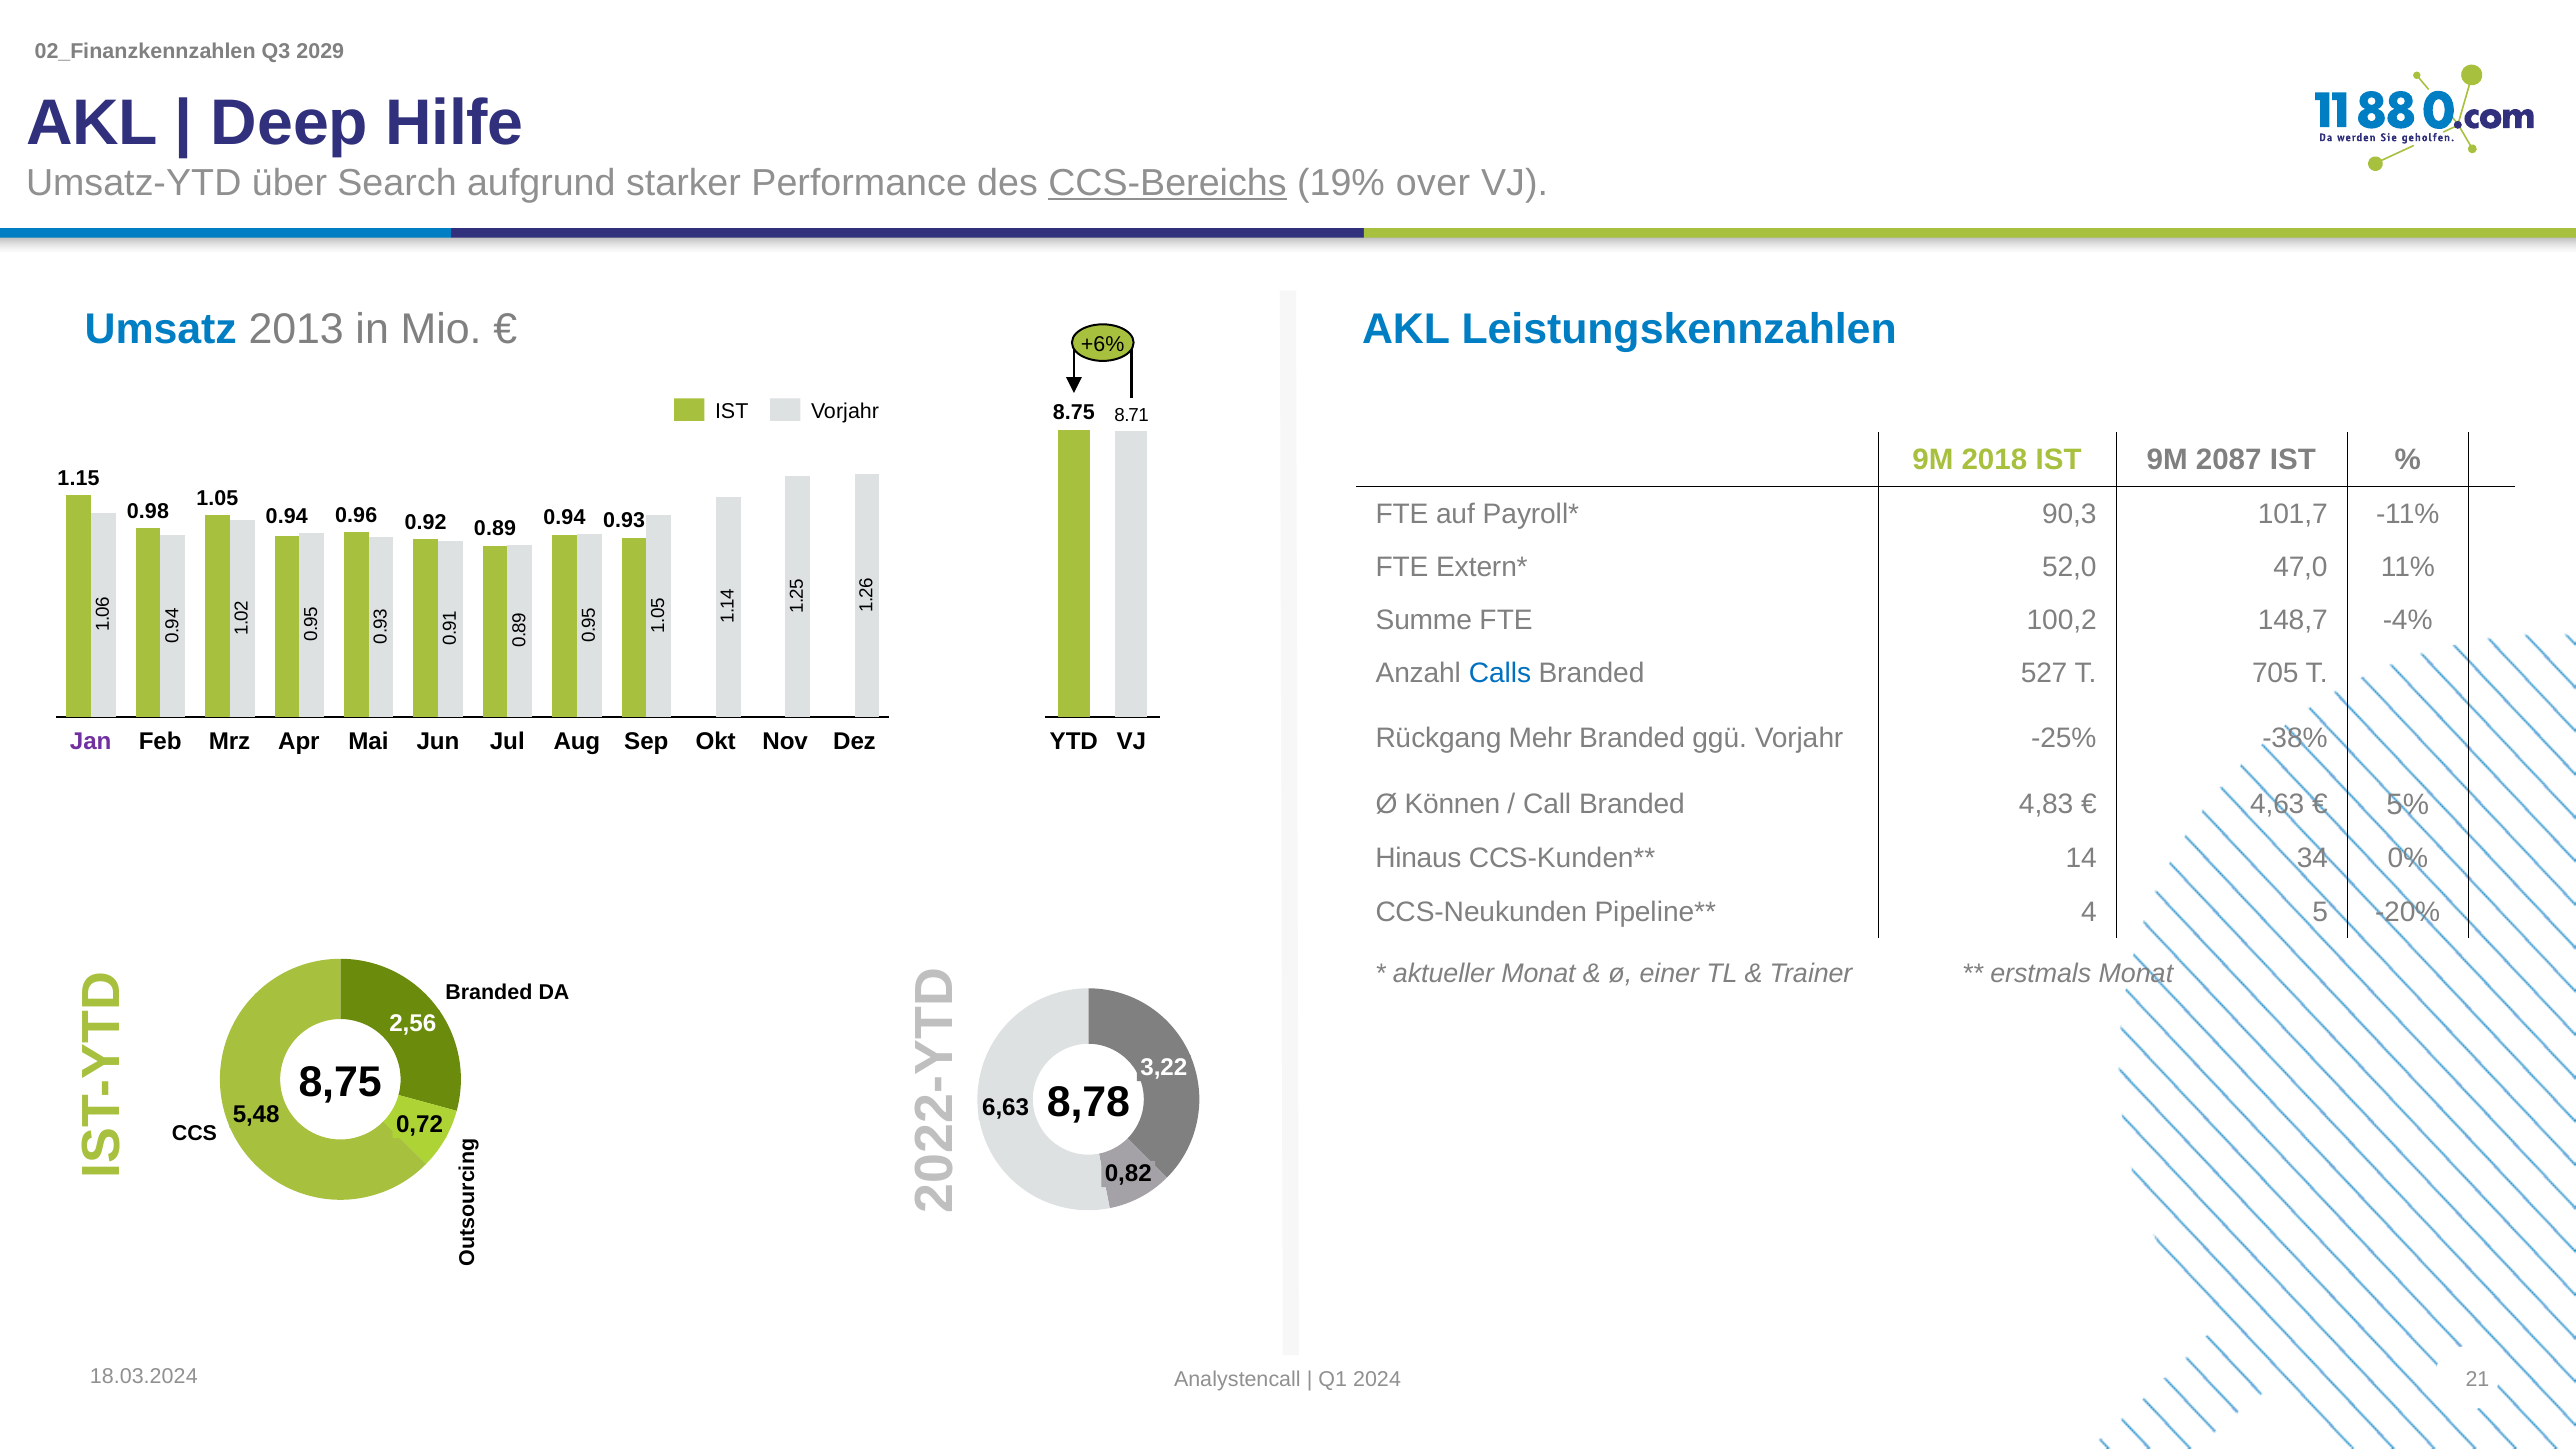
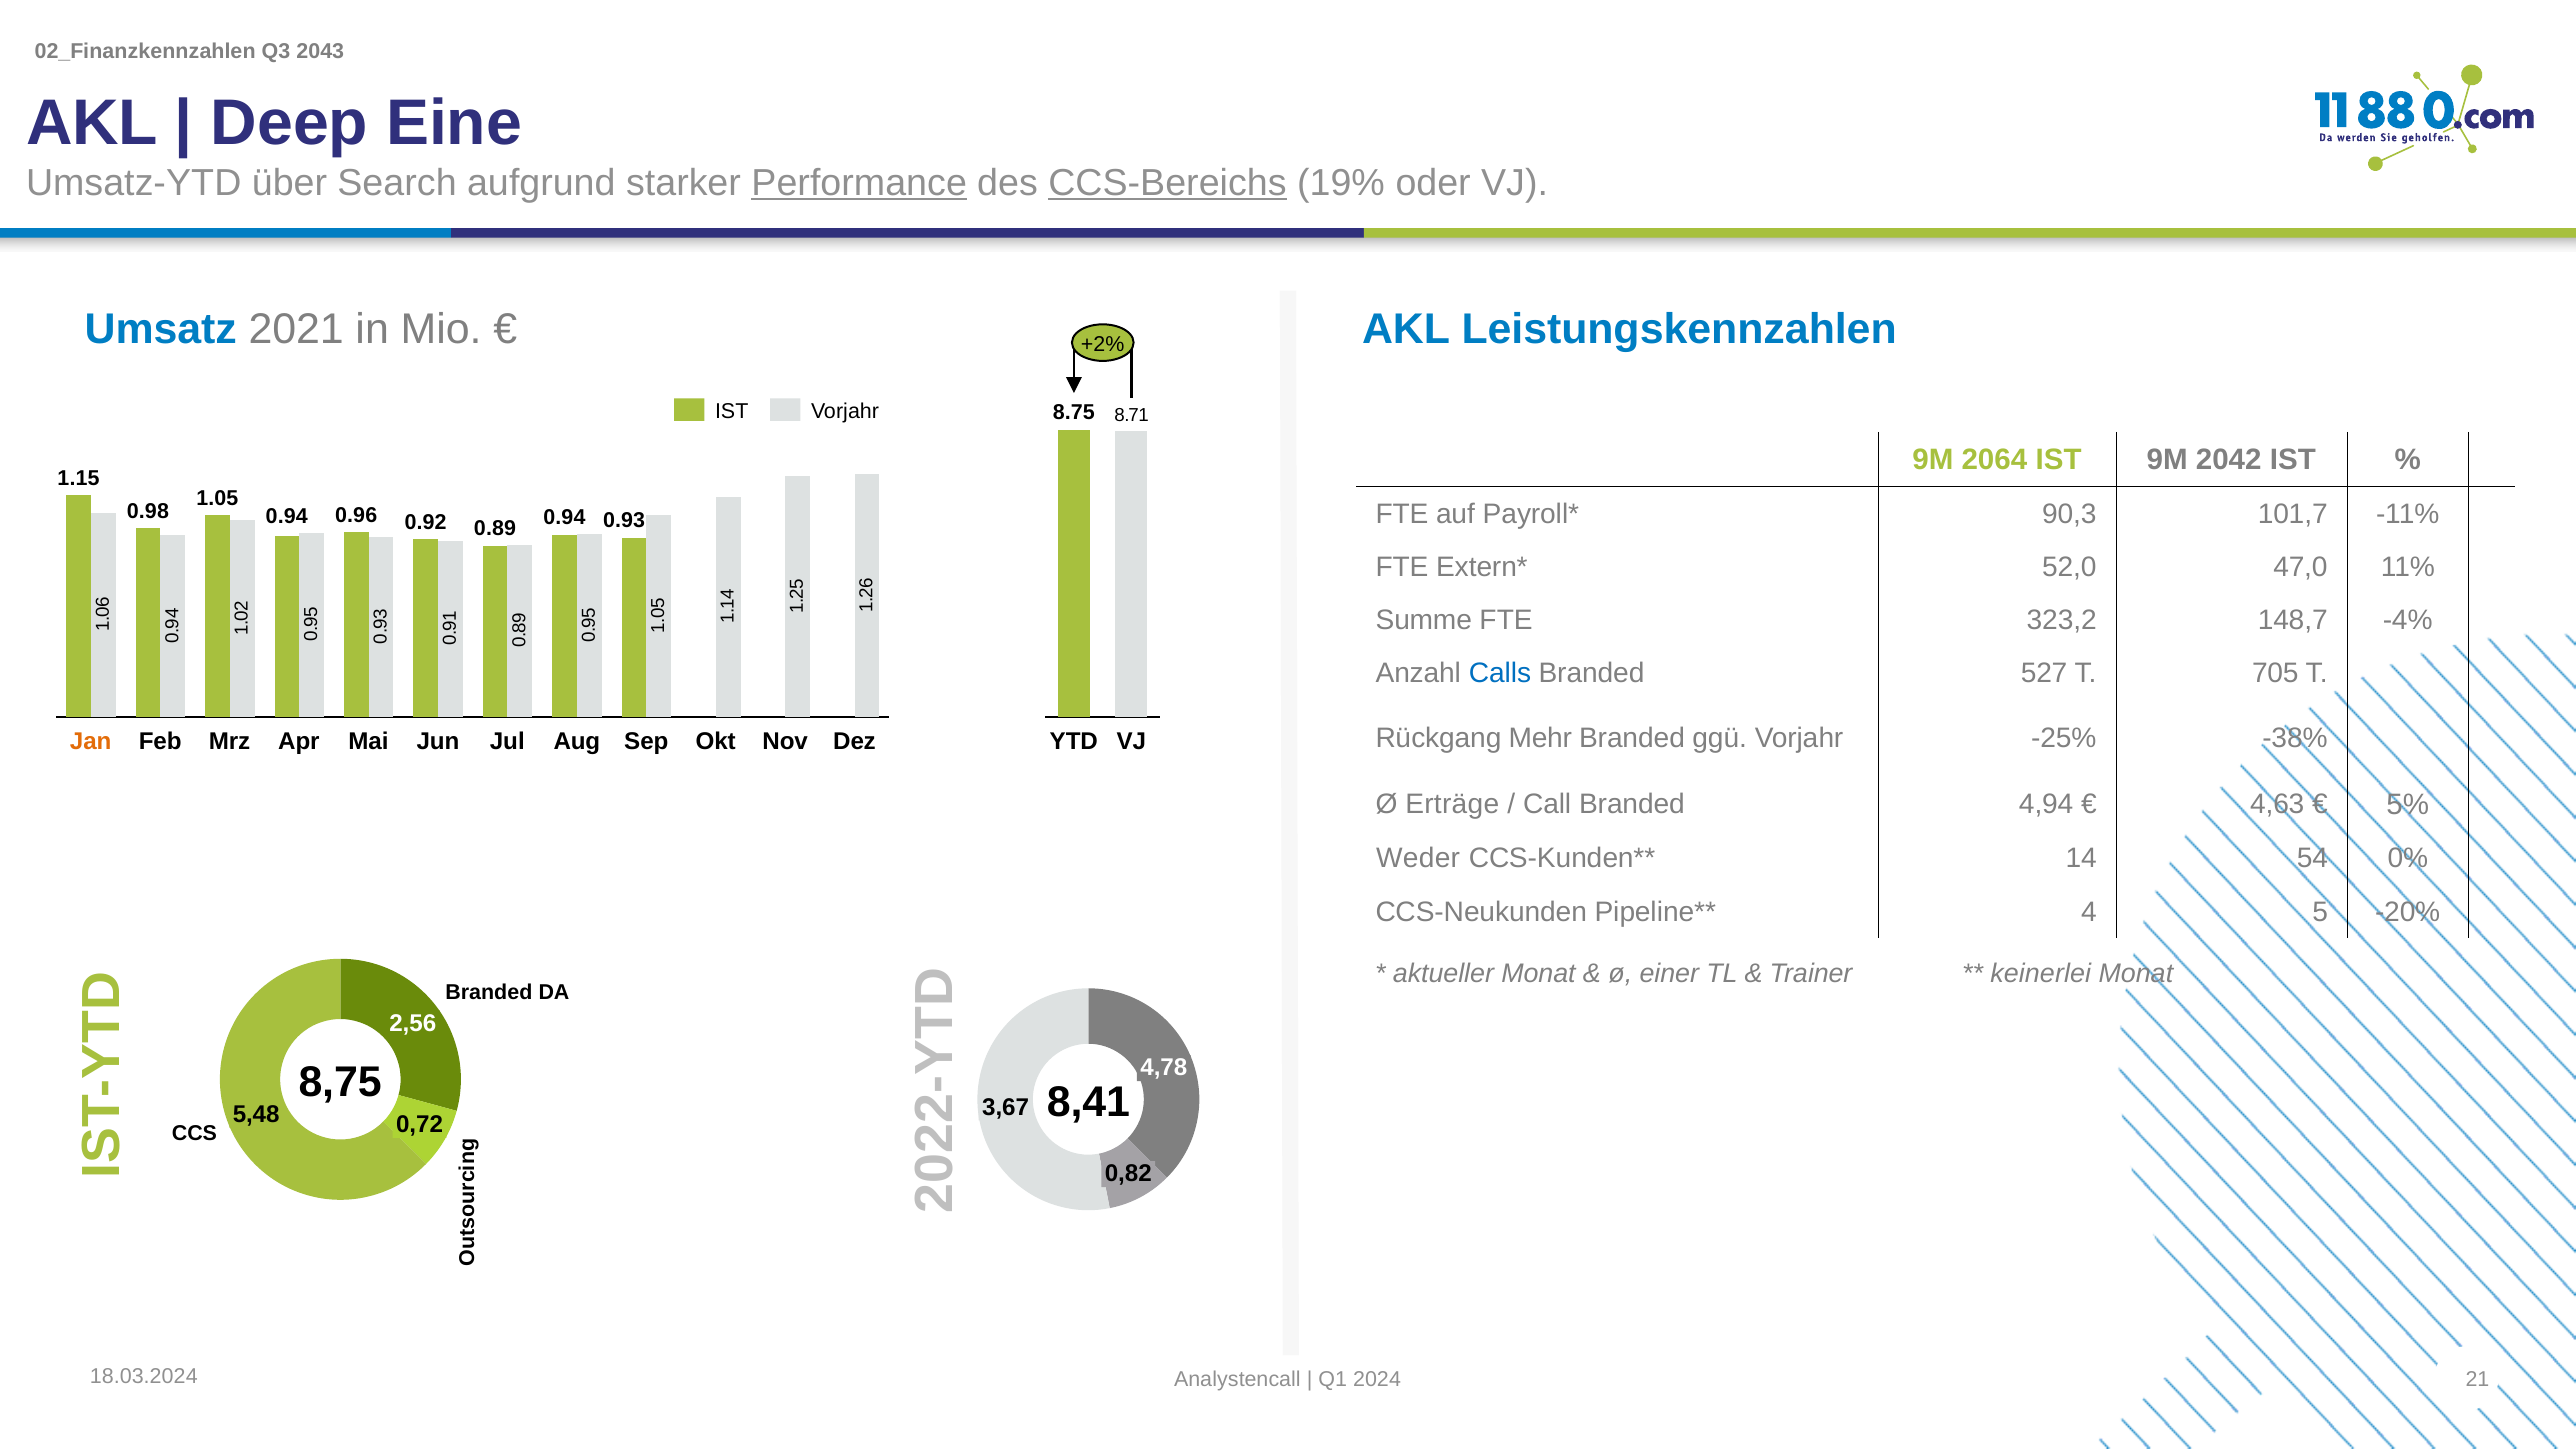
2029: 2029 -> 2043
Hilfe: Hilfe -> Eine
Performance underline: none -> present
over: over -> oder
2013: 2013 -> 2021
+6%: +6% -> +2%
2018: 2018 -> 2064
2087: 2087 -> 2042
100,2: 100,2 -> 323,2
Jan colour: purple -> orange
Können: Können -> Erträge
4,83: 4,83 -> 4,94
Hinaus: Hinaus -> Weder
34: 34 -> 54
erstmals: erstmals -> keinerlei
3,22: 3,22 -> 4,78
8,78: 8,78 -> 8,41
6,63: 6,63 -> 3,67
